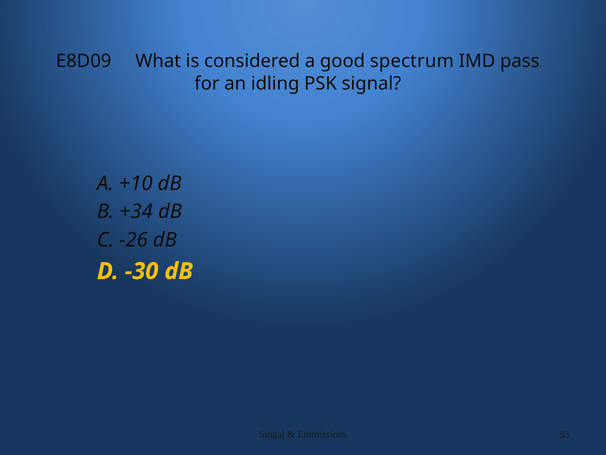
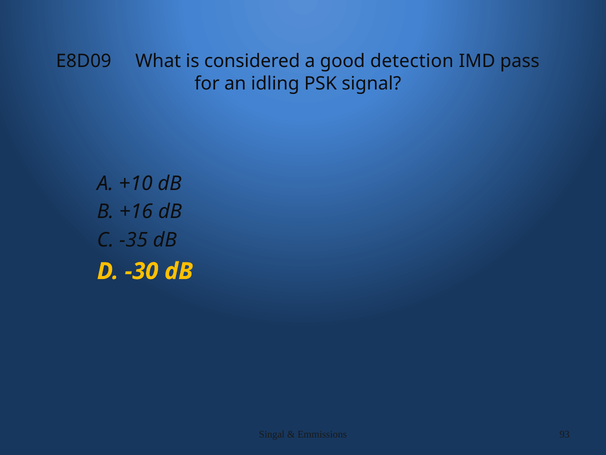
spectrum: spectrum -> detection
+34: +34 -> +16
-26: -26 -> -35
